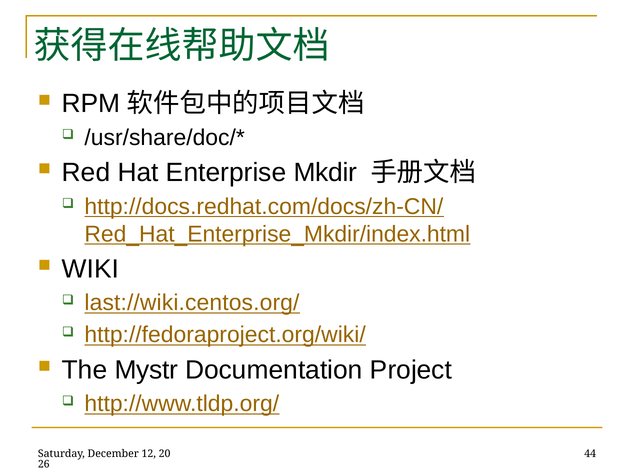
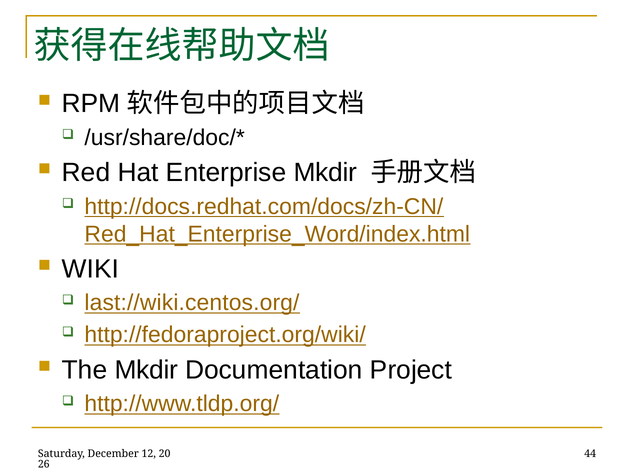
Red_Hat_Enterprise_Mkdir/index.html: Red_Hat_Enterprise_Mkdir/index.html -> Red_Hat_Enterprise_Word/index.html
The Mystr: Mystr -> Mkdir
